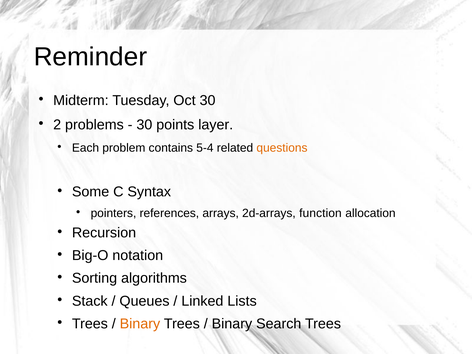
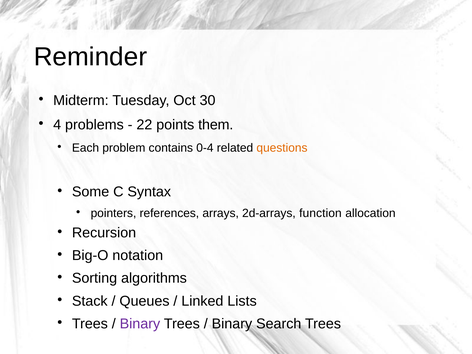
2: 2 -> 4
30 at (144, 125): 30 -> 22
layer: layer -> them
5-4: 5-4 -> 0-4
Binary at (140, 324) colour: orange -> purple
